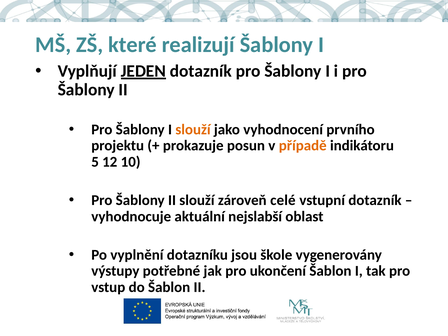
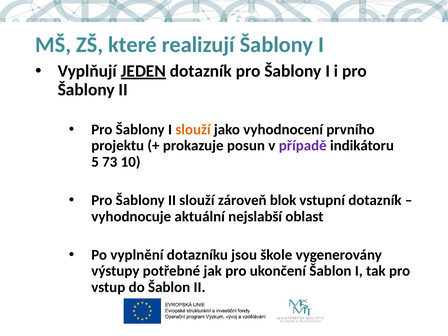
případě colour: orange -> purple
12: 12 -> 73
celé: celé -> blok
